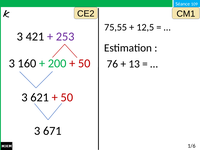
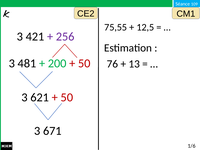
253: 253 -> 256
160: 160 -> 481
